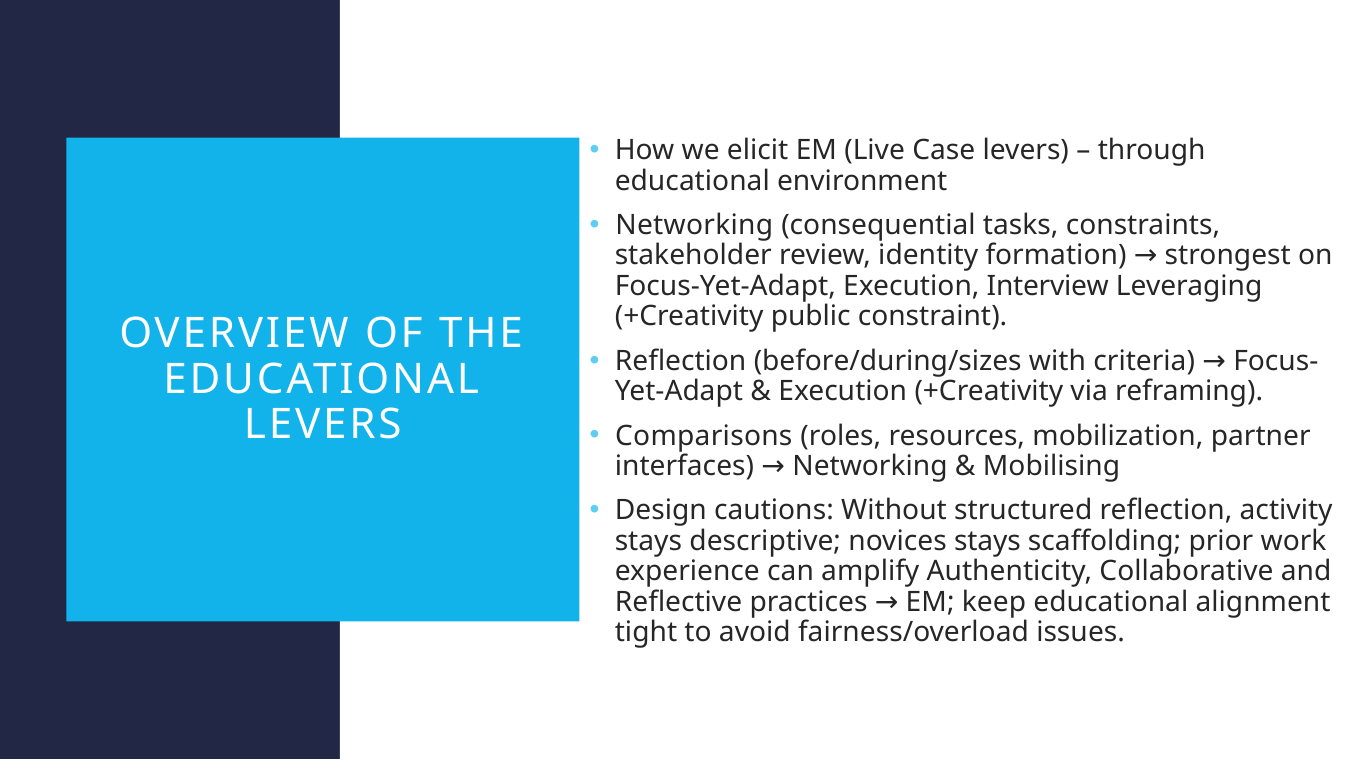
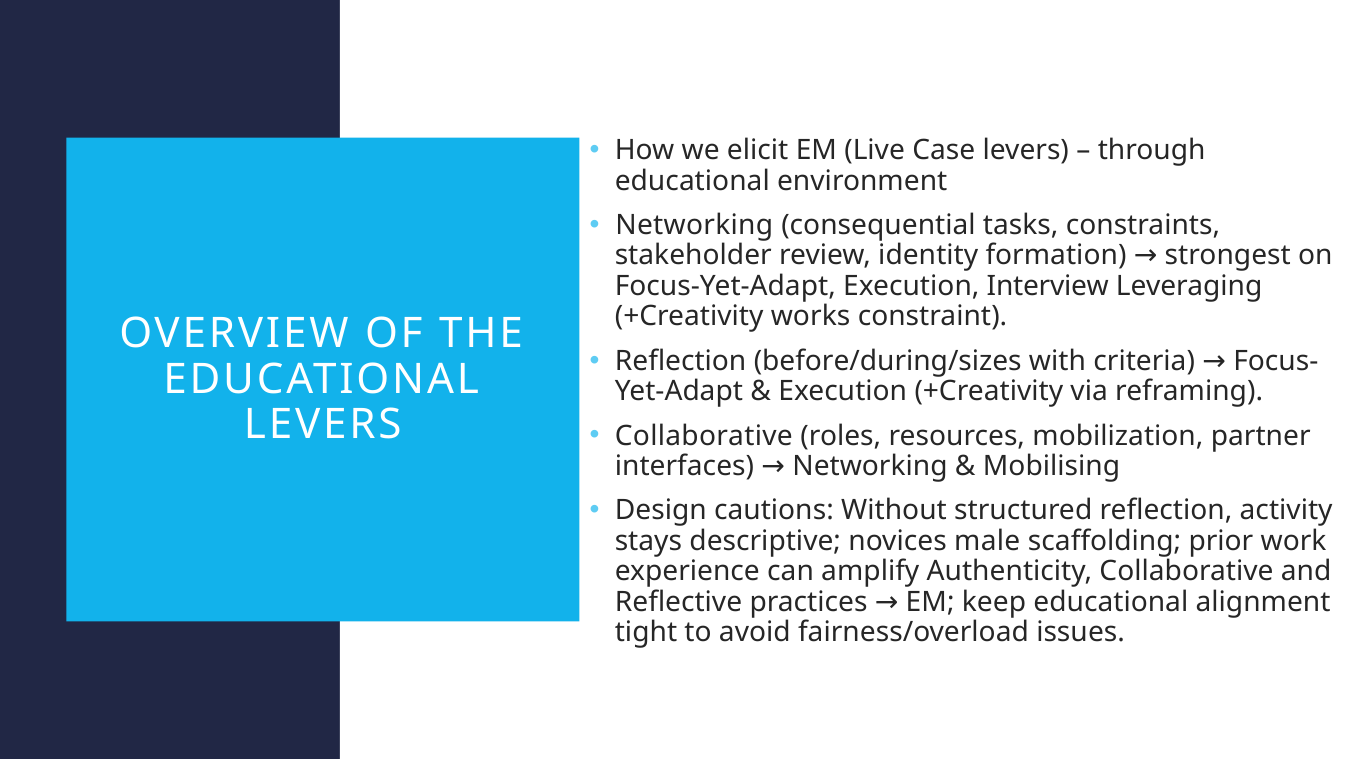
public: public -> works
Comparisons at (704, 436): Comparisons -> Collaborative
novices stays: stays -> male
